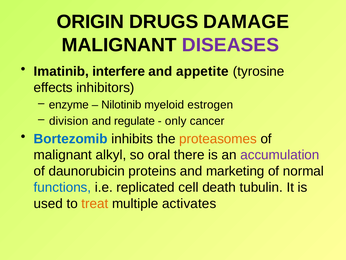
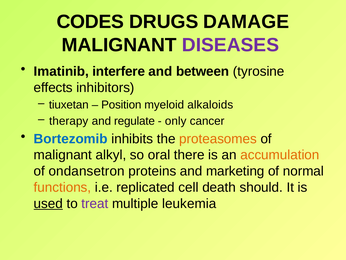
ORIGIN: ORIGIN -> CODES
appetite: appetite -> between
enzyme: enzyme -> tiuxetan
Nilotinib: Nilotinib -> Position
estrogen: estrogen -> alkaloids
division: division -> therapy
accumulation colour: purple -> orange
daunorubicin: daunorubicin -> ondansetron
functions colour: blue -> orange
tubulin: tubulin -> should
used underline: none -> present
treat colour: orange -> purple
activates: activates -> leukemia
